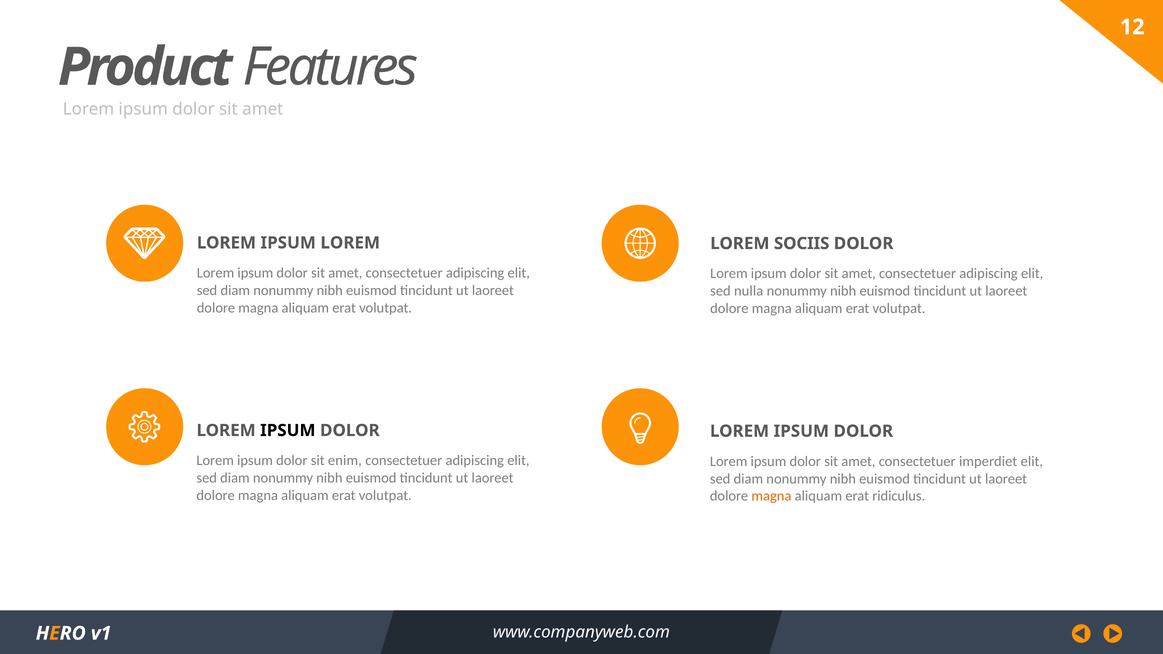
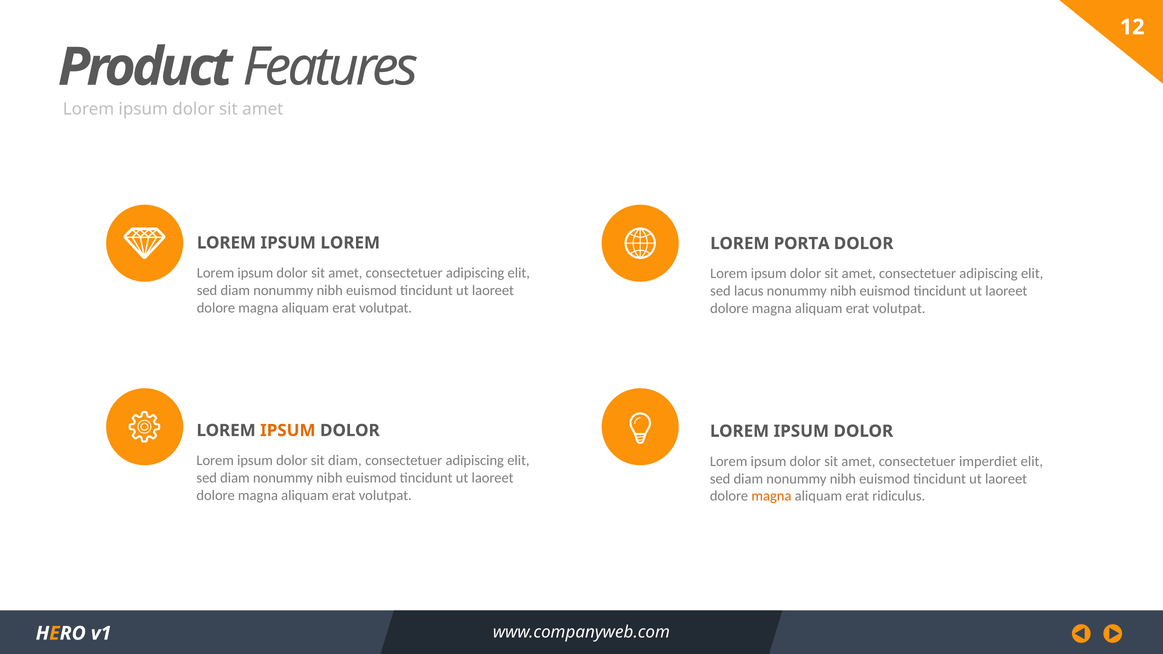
SOCIIS: SOCIIS -> PORTA
nulla: nulla -> lacus
IPSUM at (288, 431) colour: black -> orange
sit enim: enim -> diam
